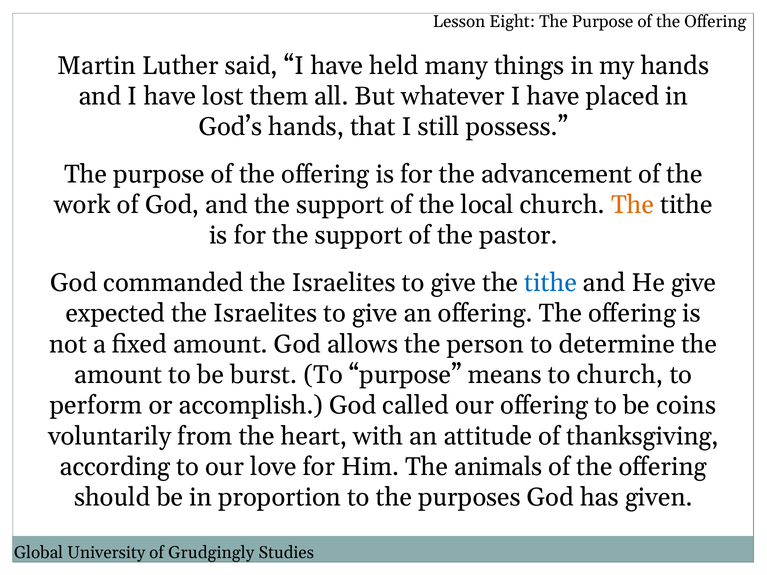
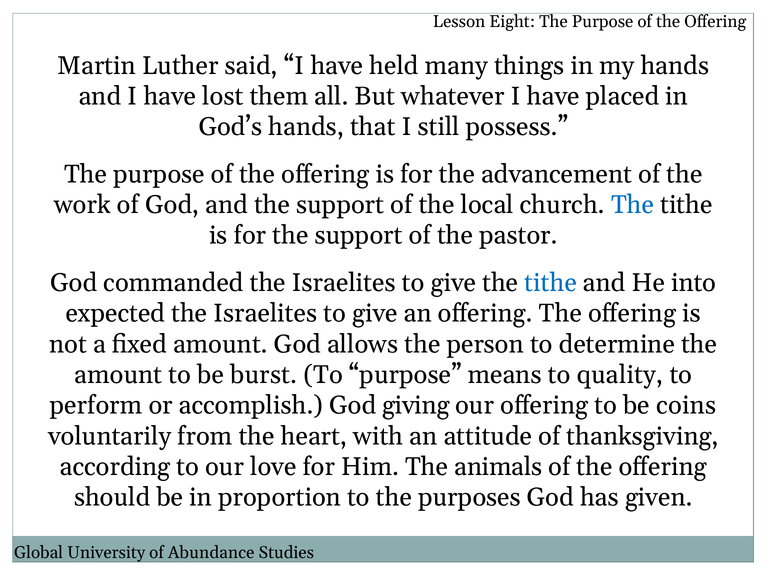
The at (633, 205) colour: orange -> blue
He give: give -> into
to church: church -> quality
called: called -> giving
Grudgingly: Grudgingly -> Abundance
